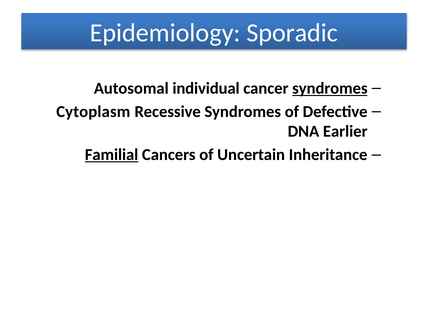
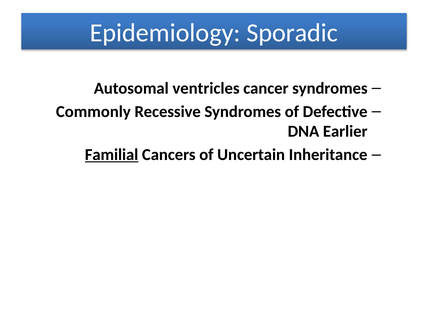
individual: individual -> ventricles
syndromes at (330, 88) underline: present -> none
Cytoplasm: Cytoplasm -> Commonly
